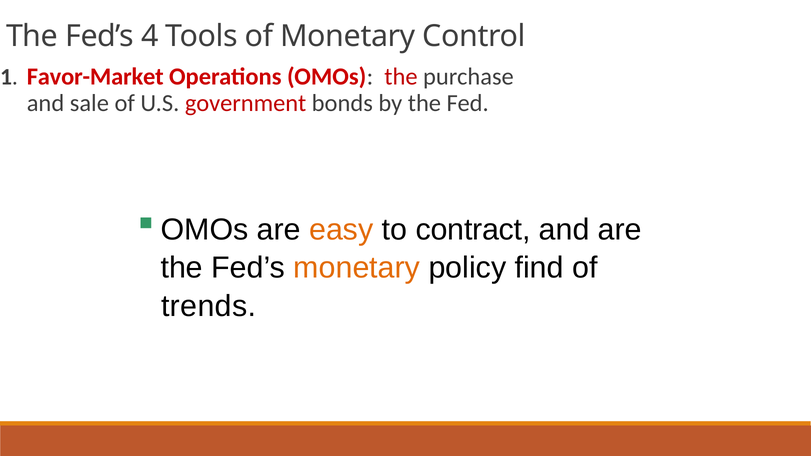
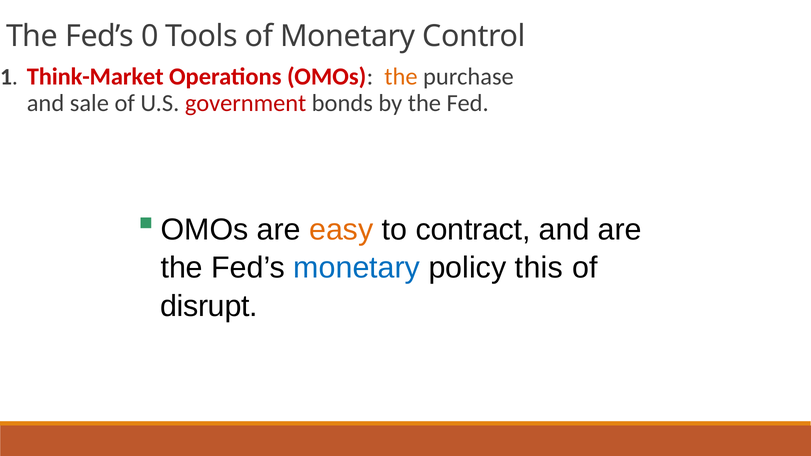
4: 4 -> 0
Favor-Market: Favor-Market -> Think-Market
the at (401, 77) colour: red -> orange
monetary at (357, 268) colour: orange -> blue
find: find -> this
trends: trends -> disrupt
